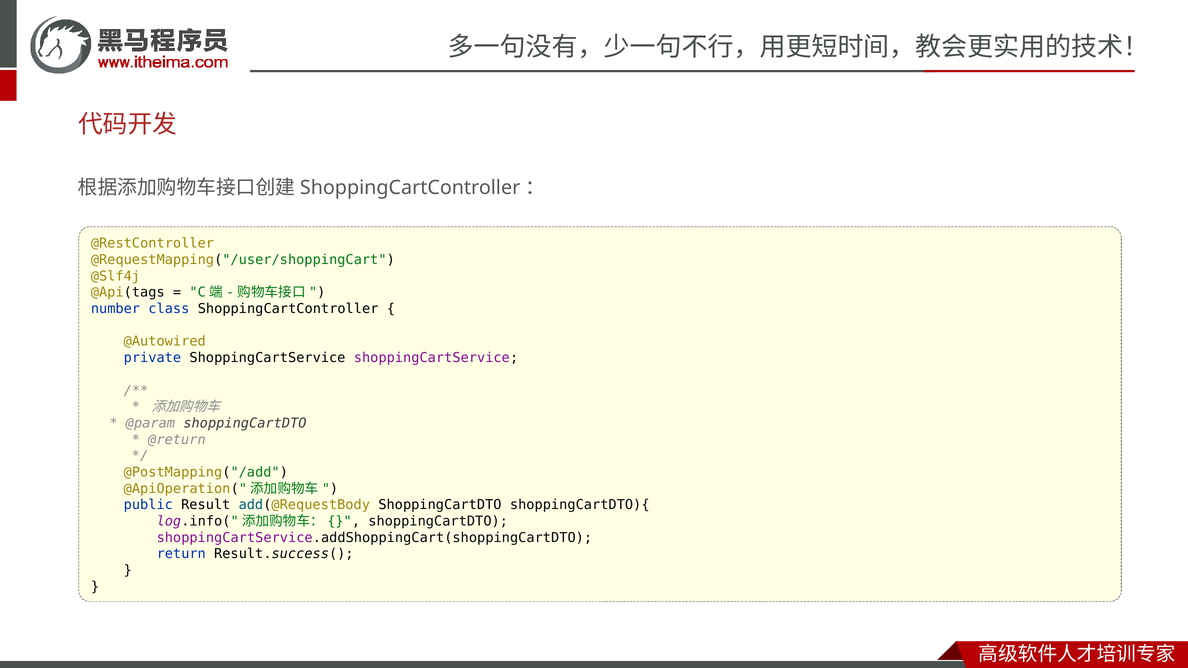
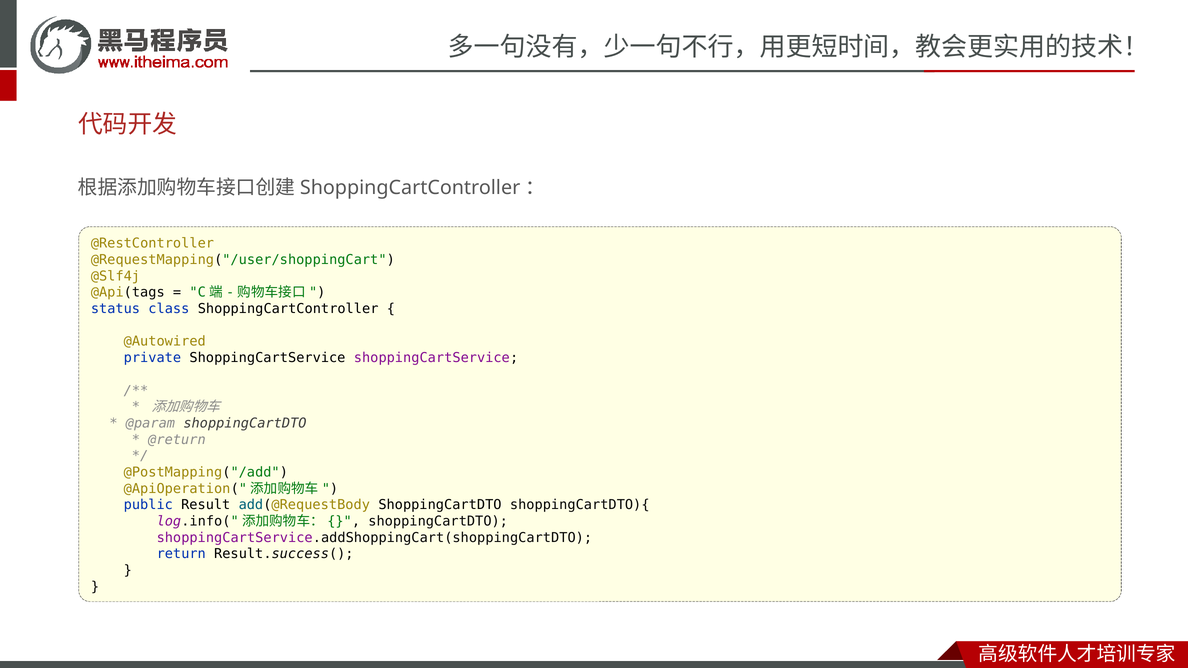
number: number -> status
